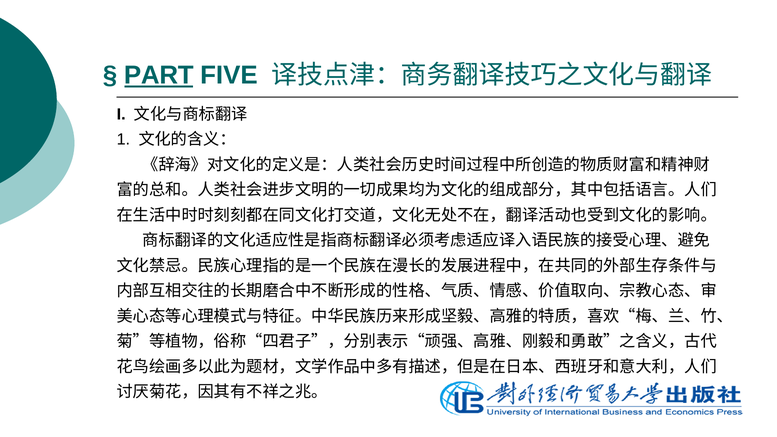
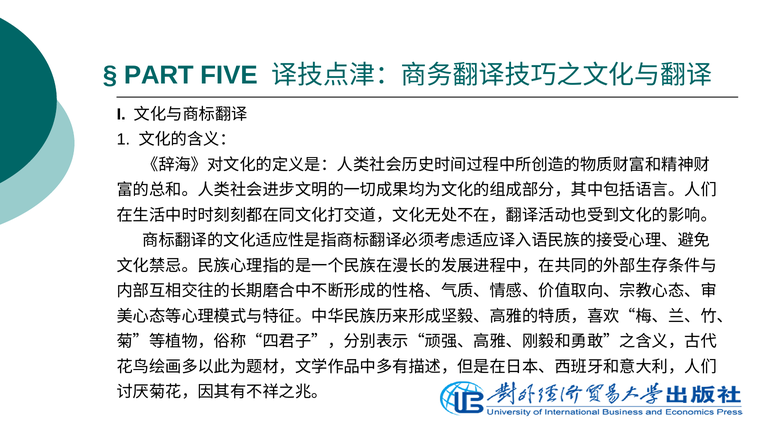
PART underline: present -> none
